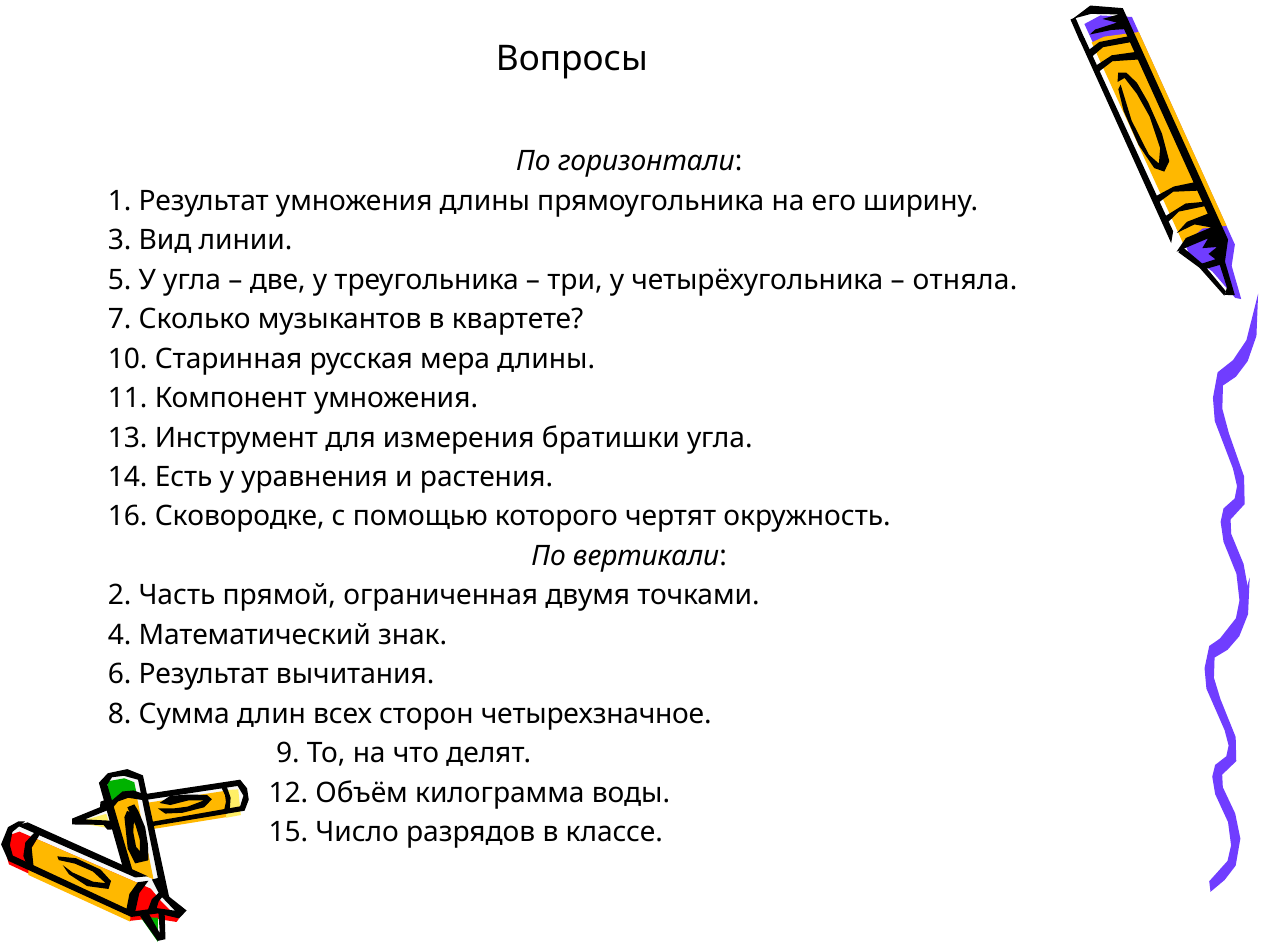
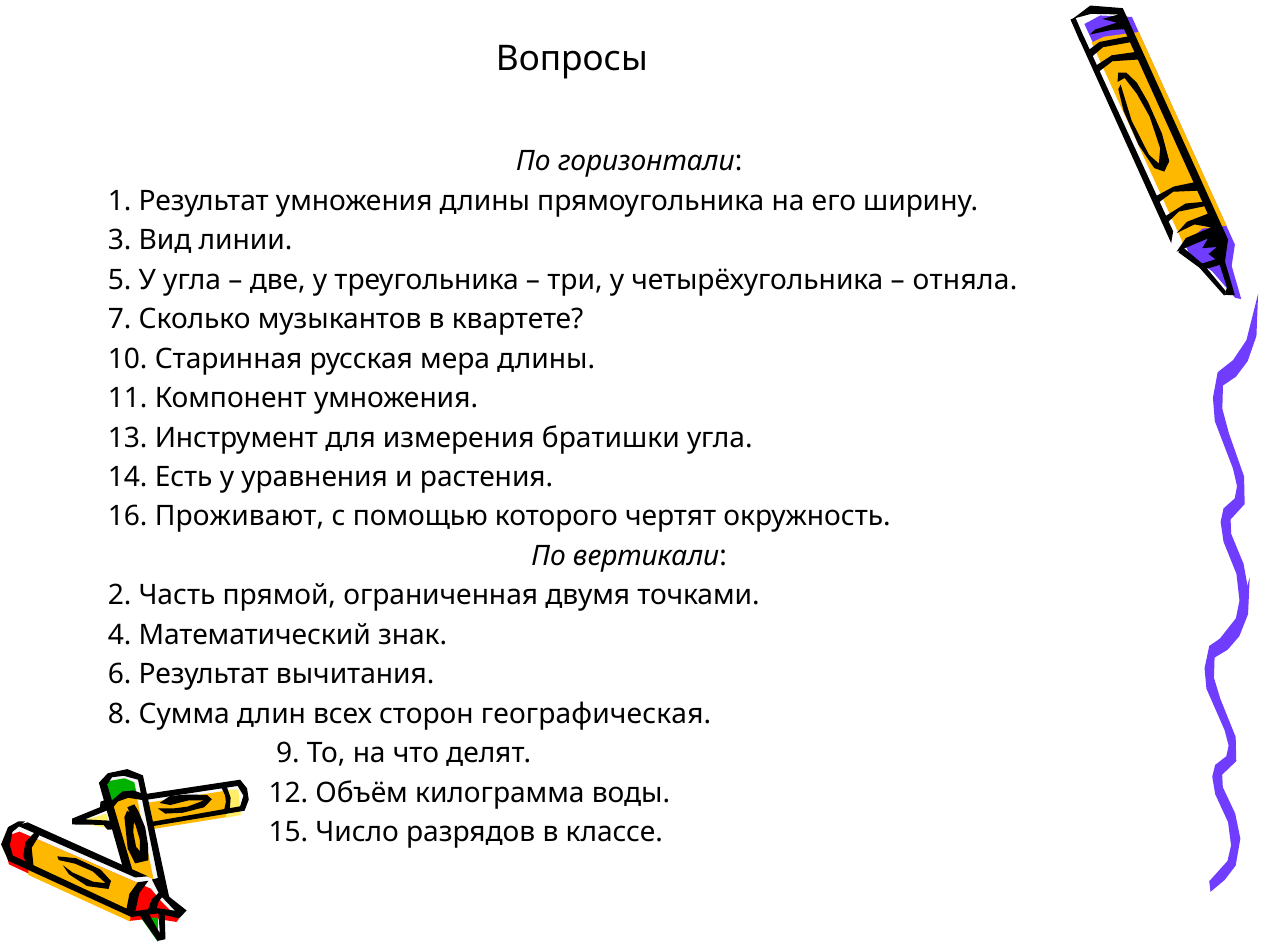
Сковородке: Сковородке -> Проживают
четырехзначное: четырехзначное -> географическая
